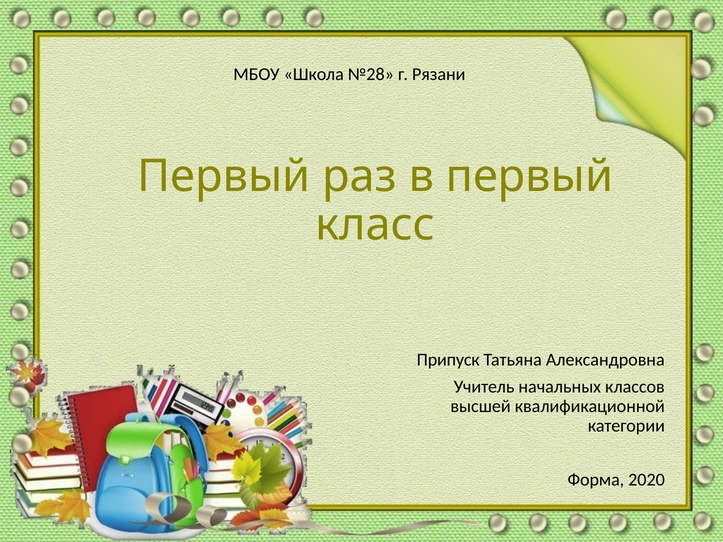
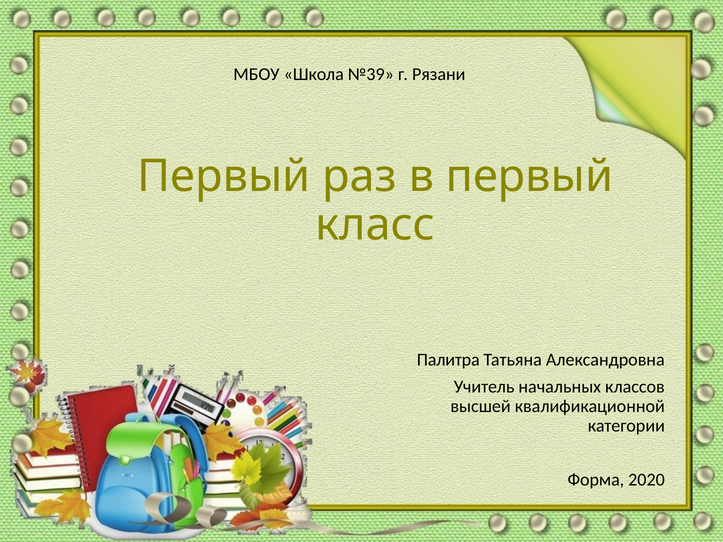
№28: №28 -> №39
Припуск: Припуск -> Палитра
